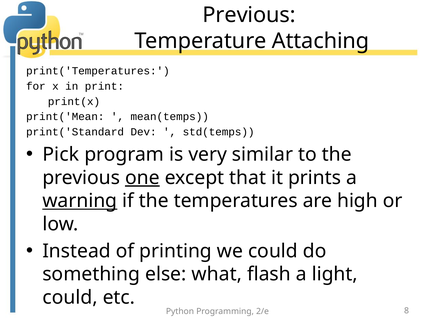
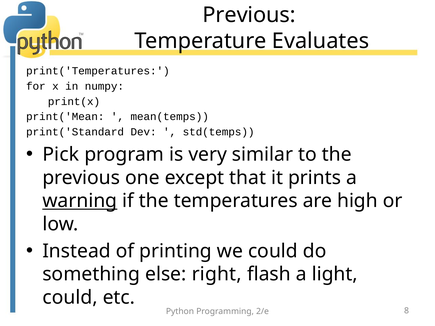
Attaching: Attaching -> Evaluates
print: print -> numpy
one underline: present -> none
what: what -> right
